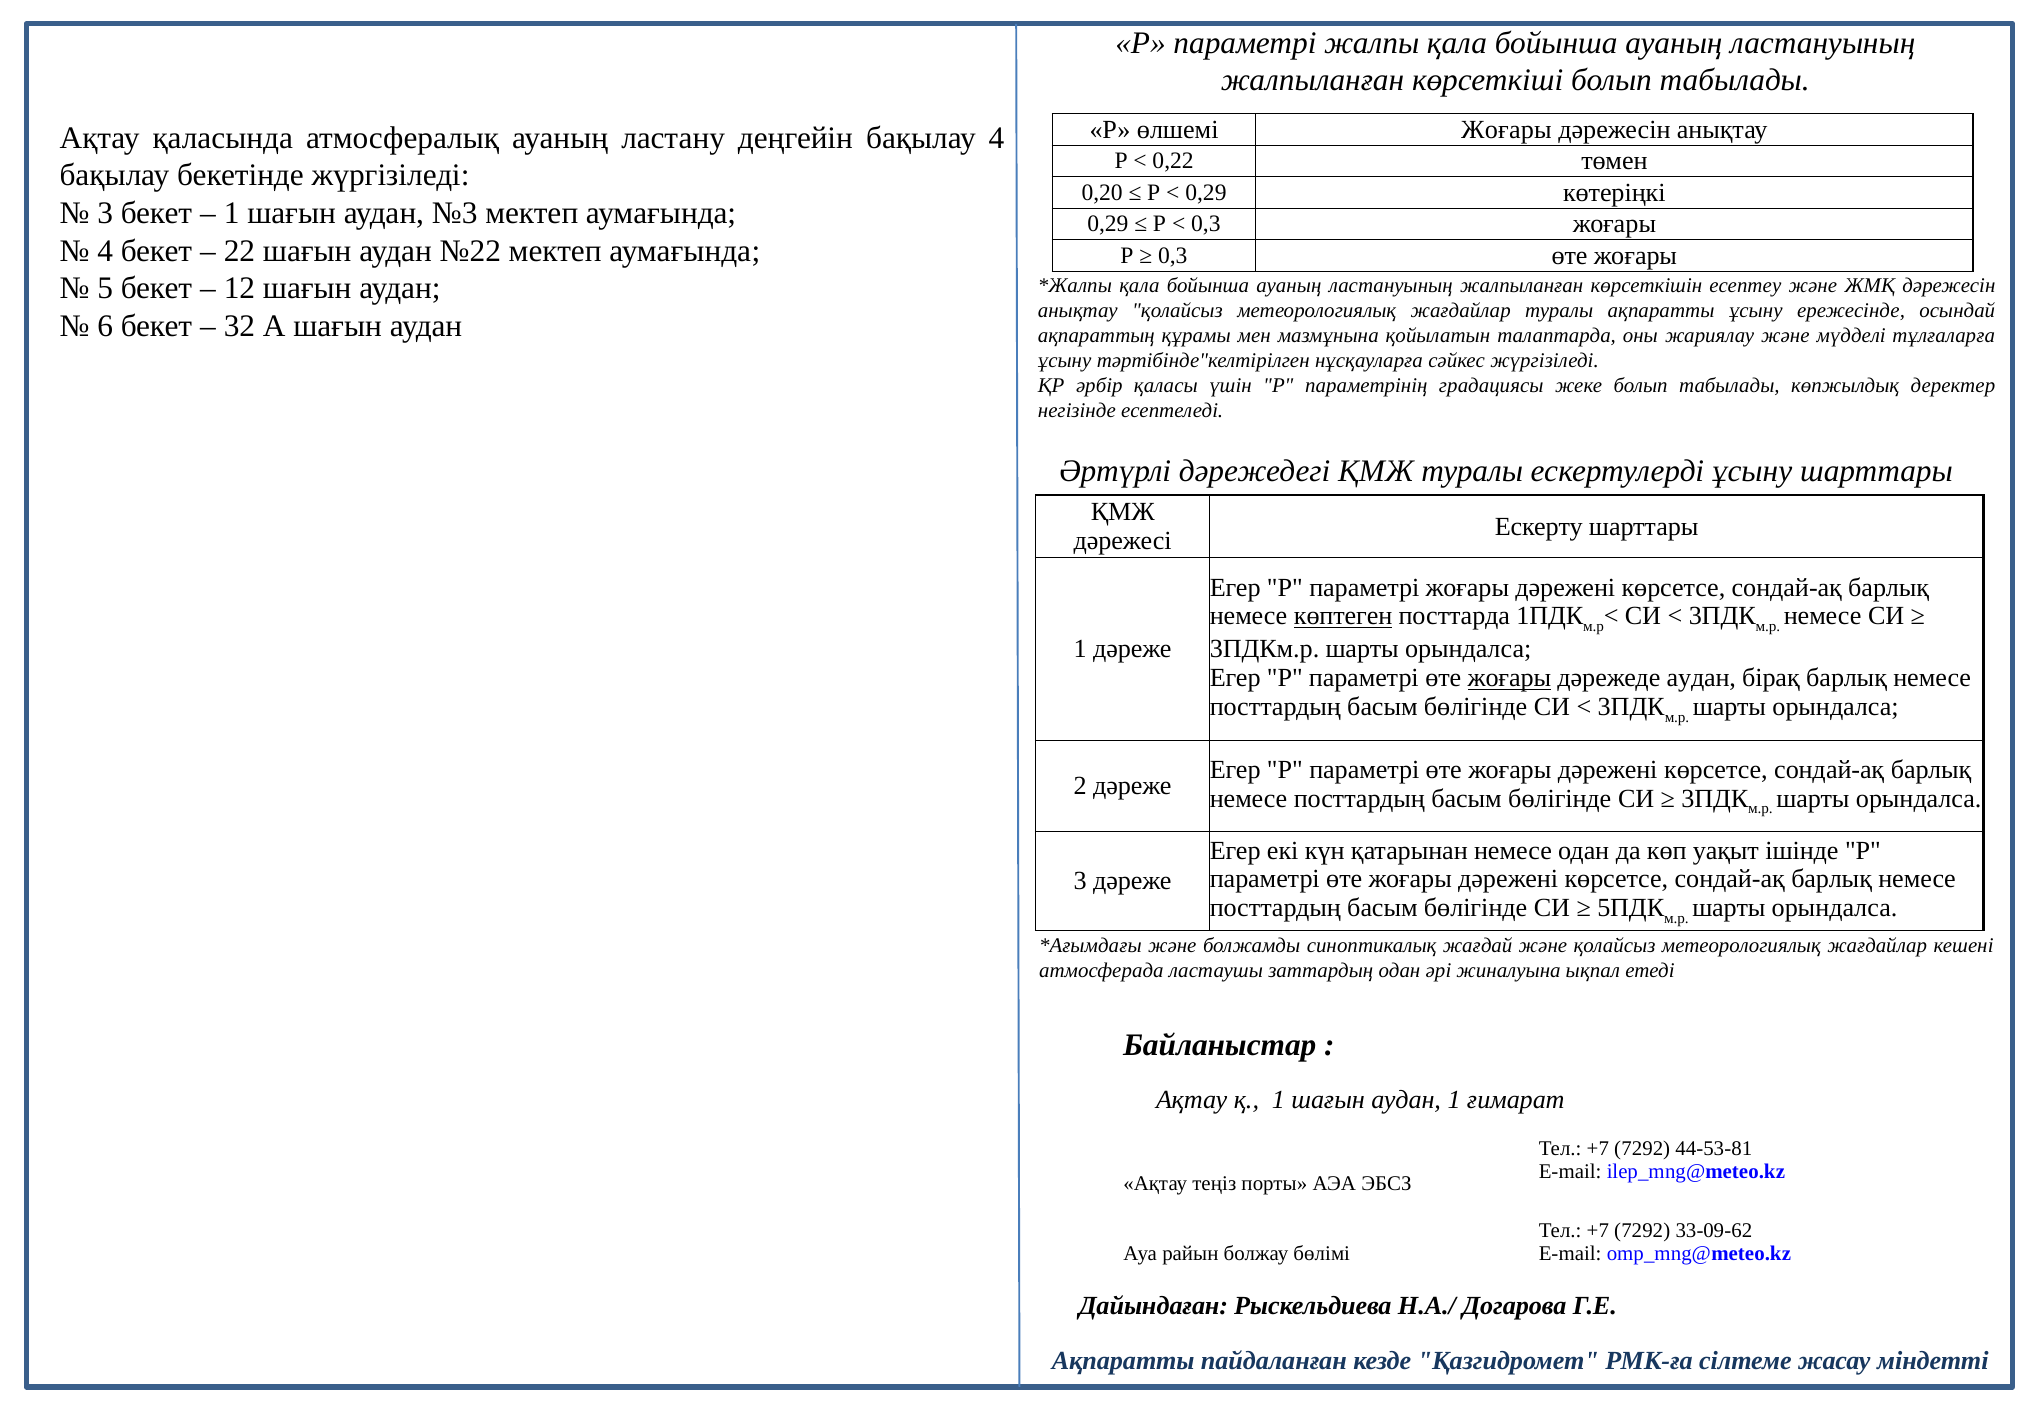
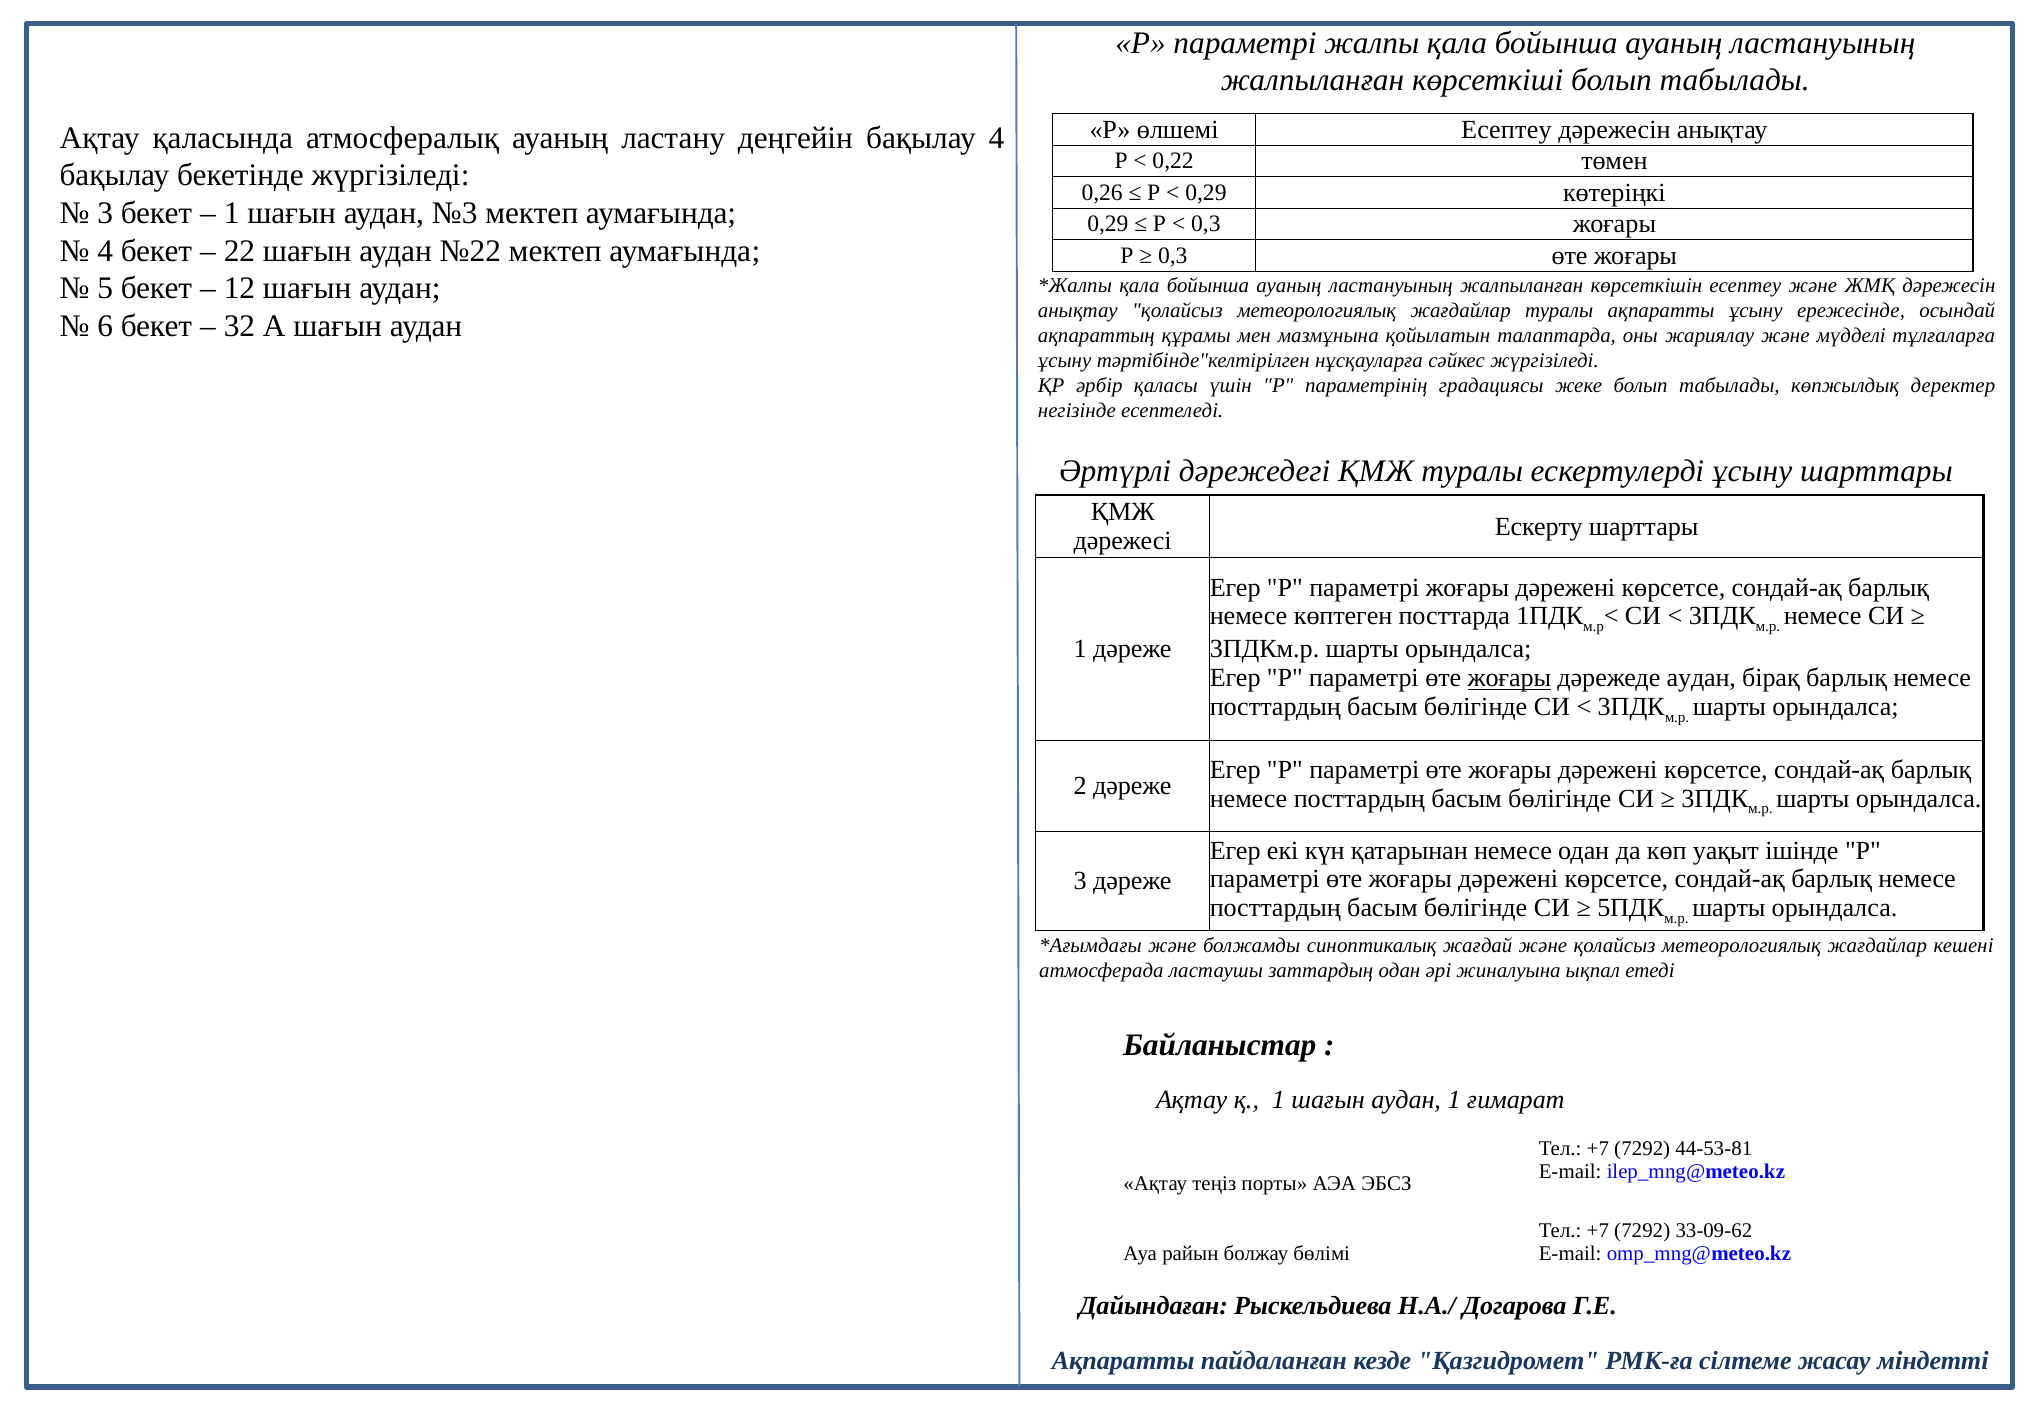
өлшемі Жоғары: Жоғары -> Есептеу
0,20: 0,20 -> 0,26
көптеген underline: present -> none
